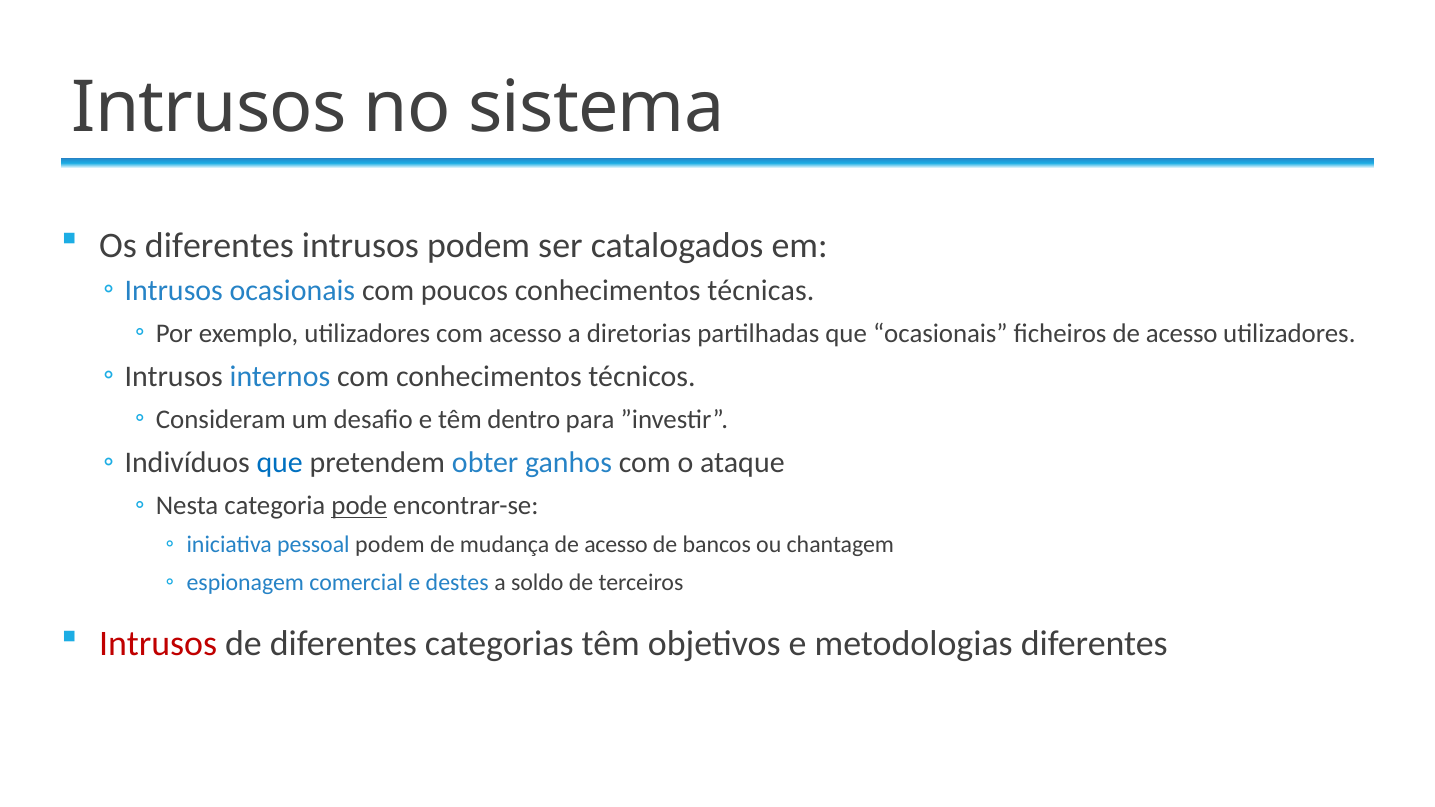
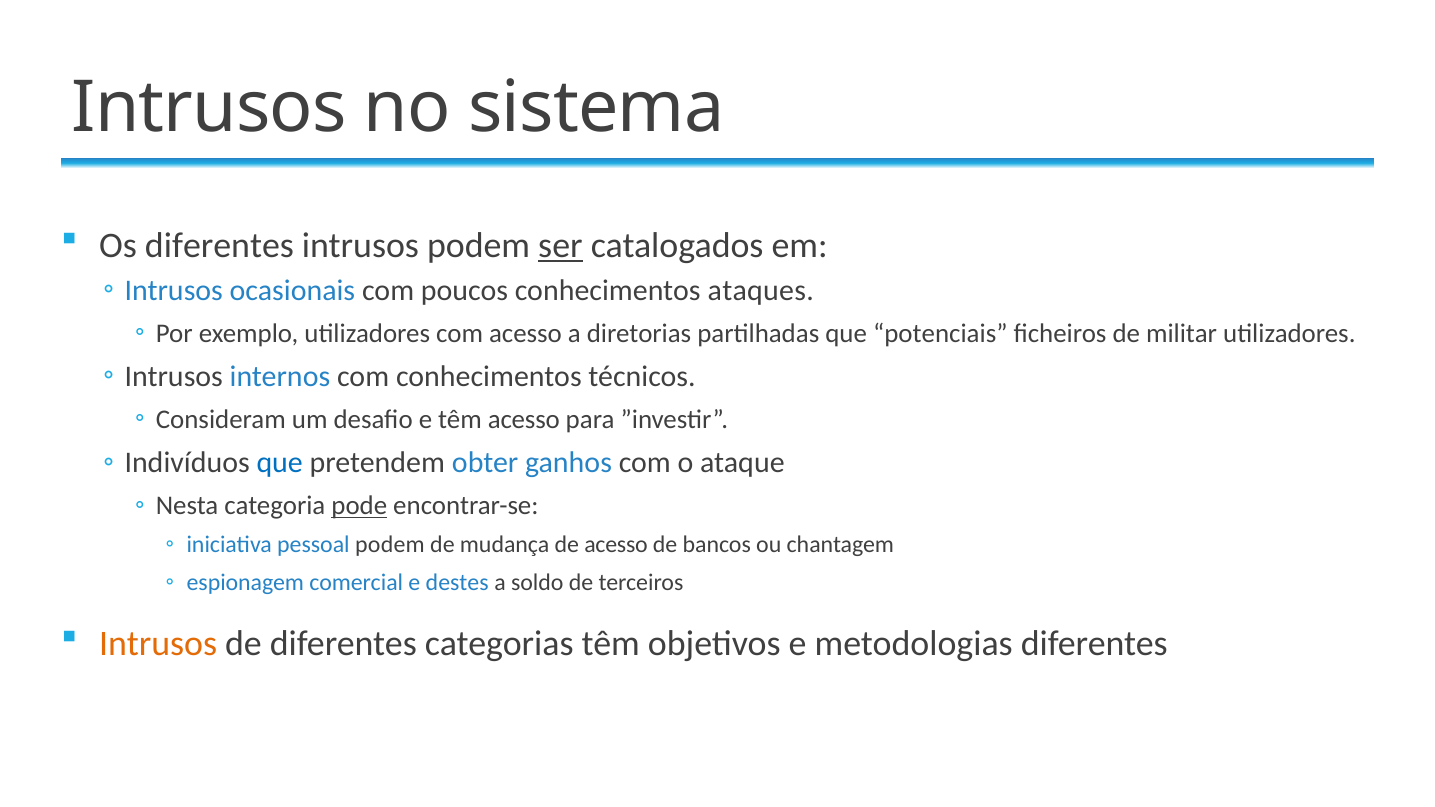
ser underline: none -> present
técnicas: técnicas -> ataques
que ocasionais: ocasionais -> potenciais
ficheiros de acesso: acesso -> militar
têm dentro: dentro -> acesso
Intrusos at (158, 643) colour: red -> orange
